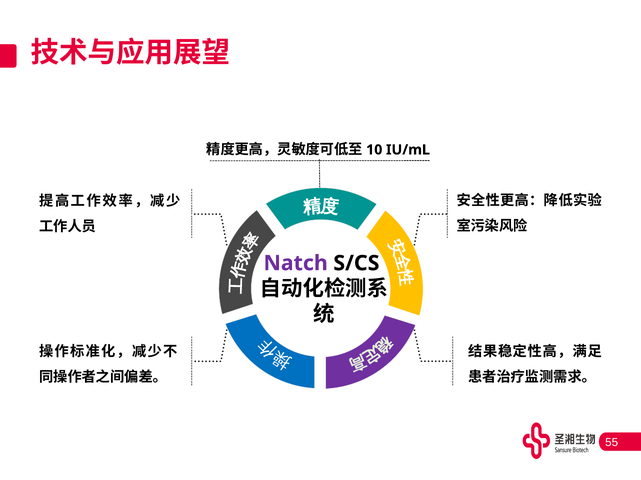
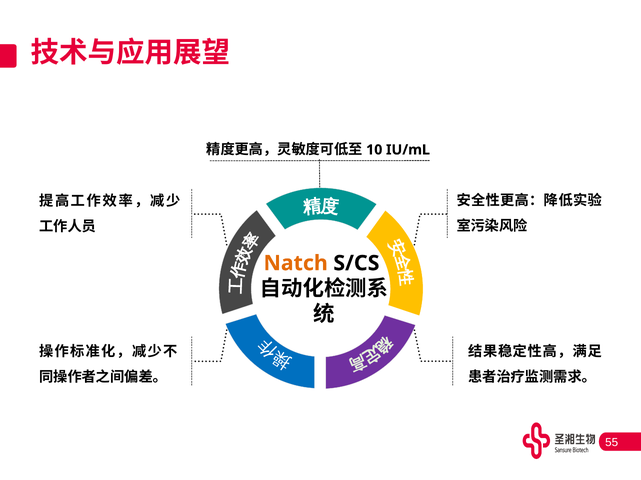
Natch colour: purple -> orange
